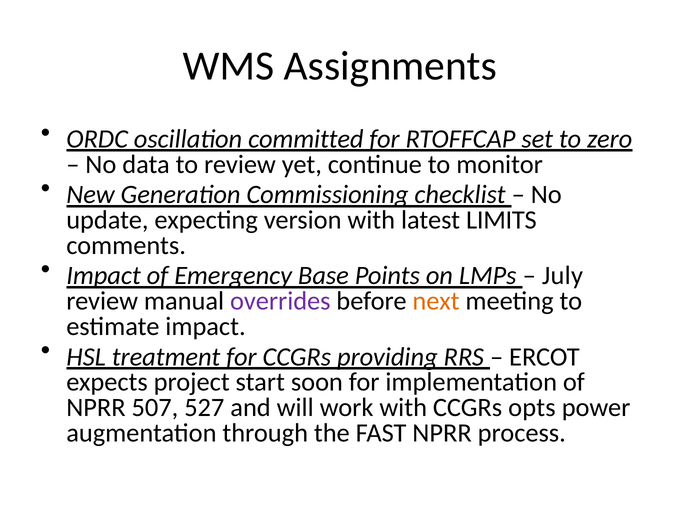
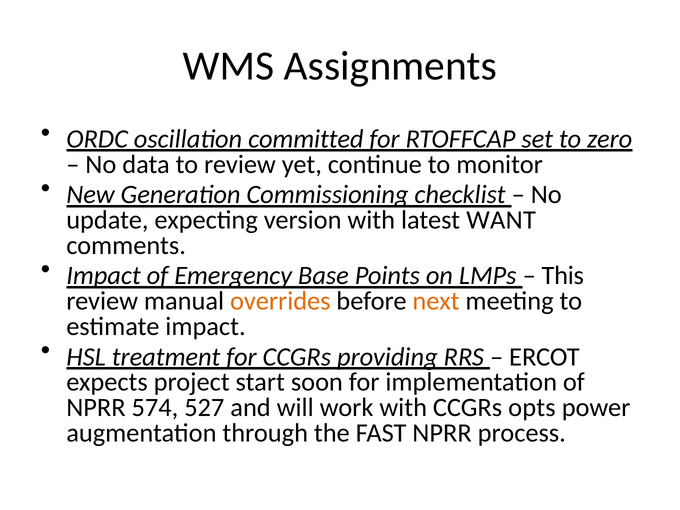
LIMITS: LIMITS -> WANT
July: July -> This
overrides colour: purple -> orange
507: 507 -> 574
